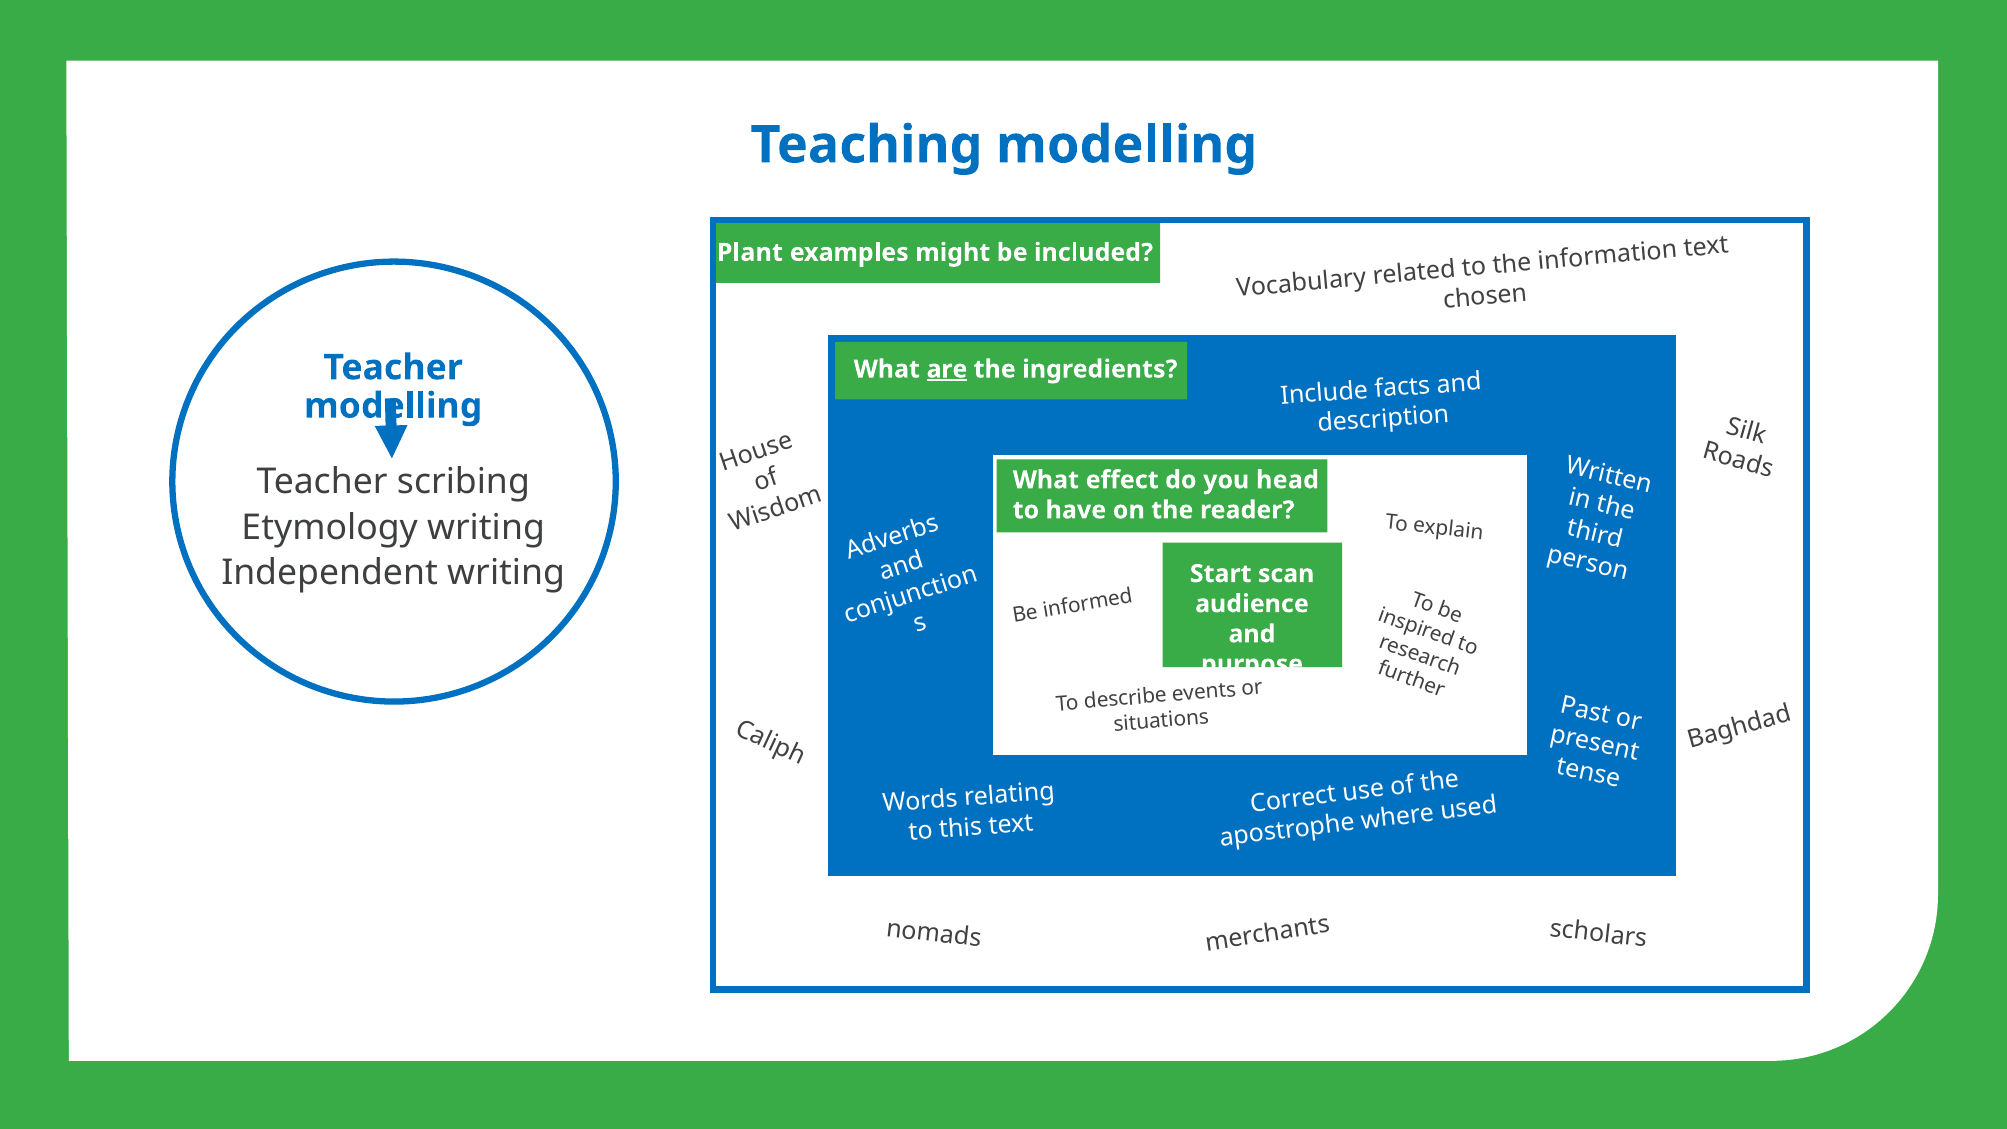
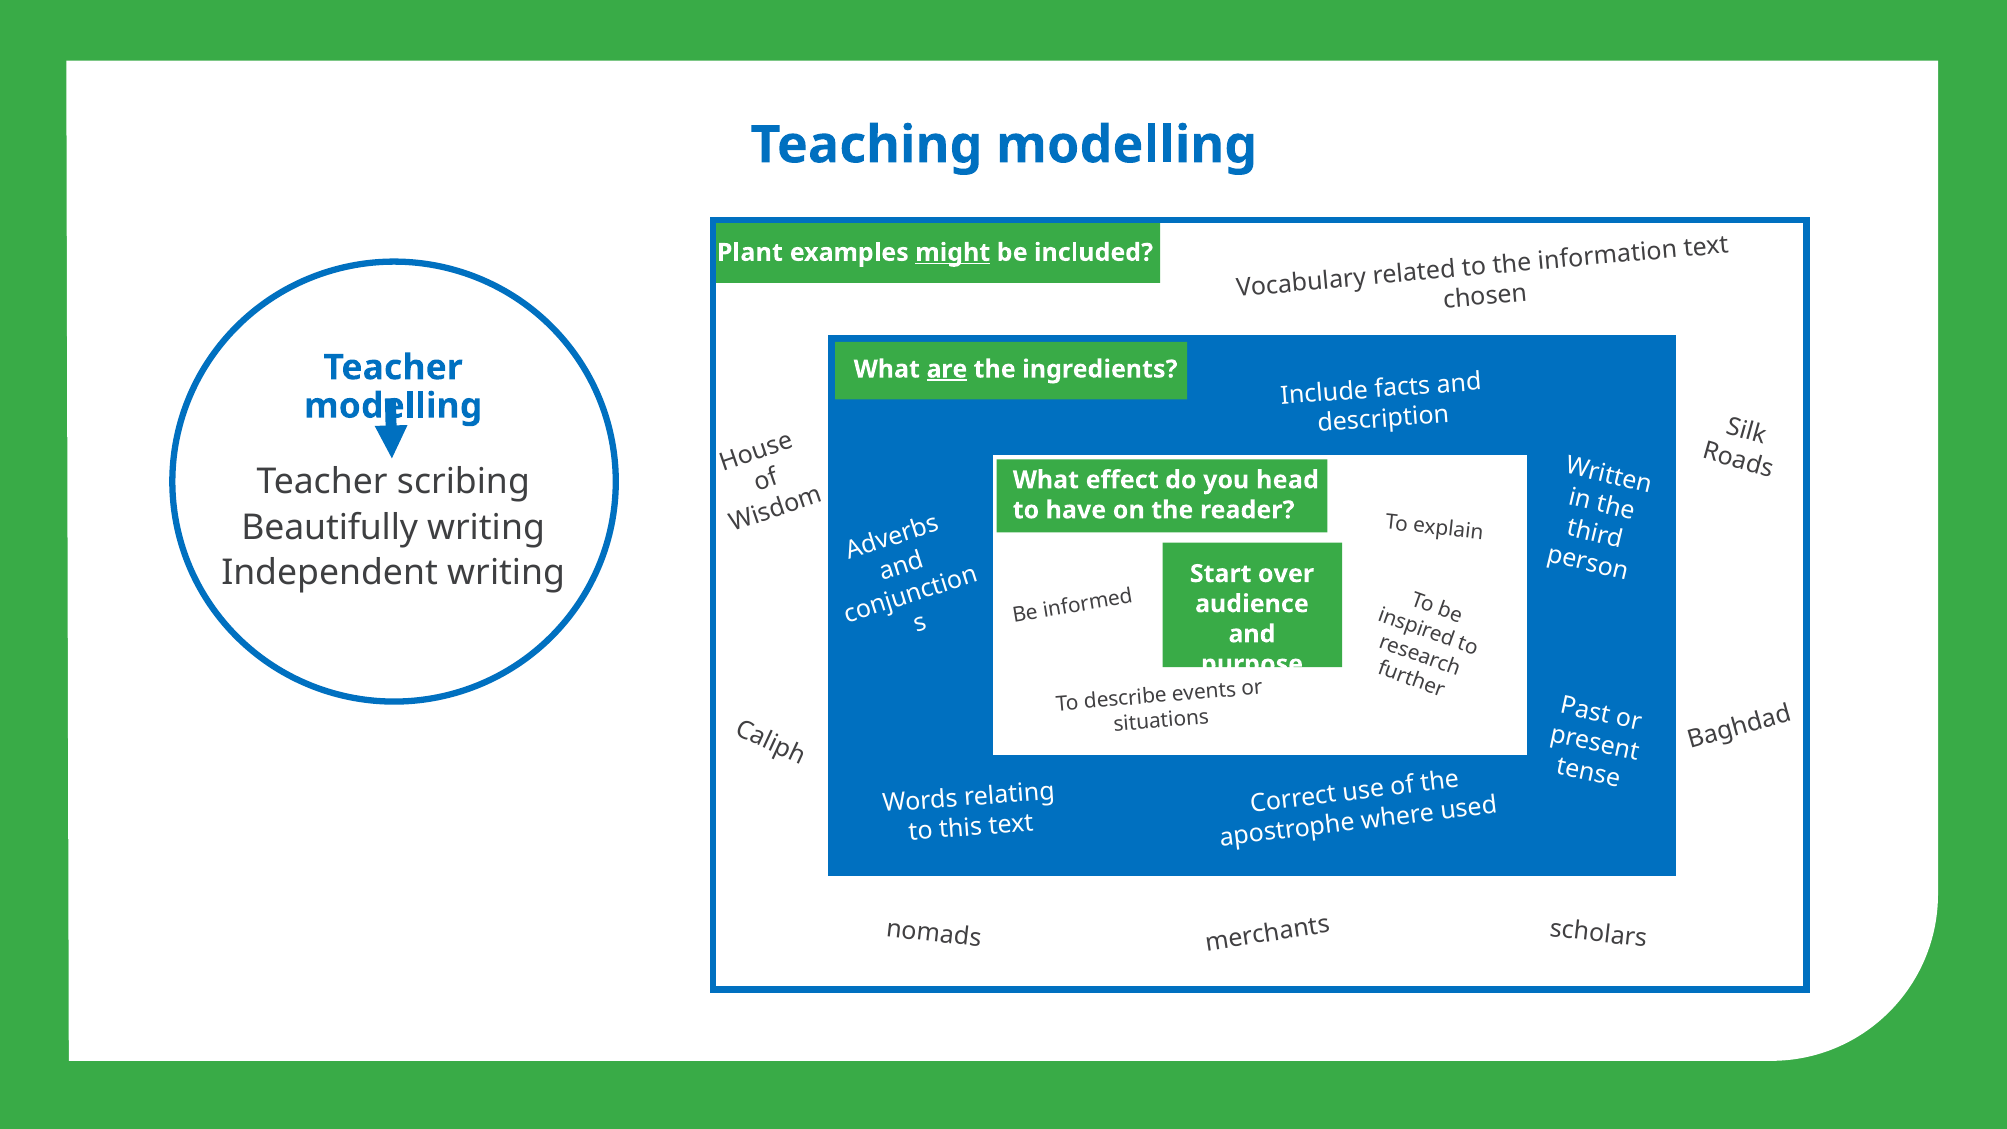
might underline: none -> present
Etymology: Etymology -> Beautifully
scan: scan -> over
